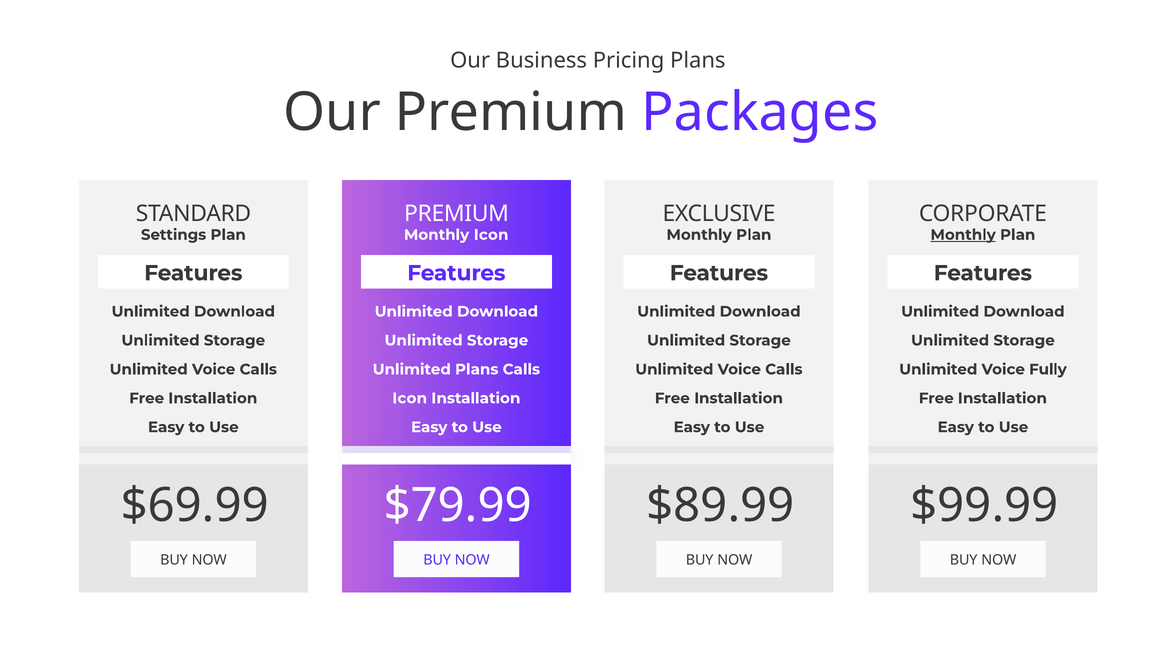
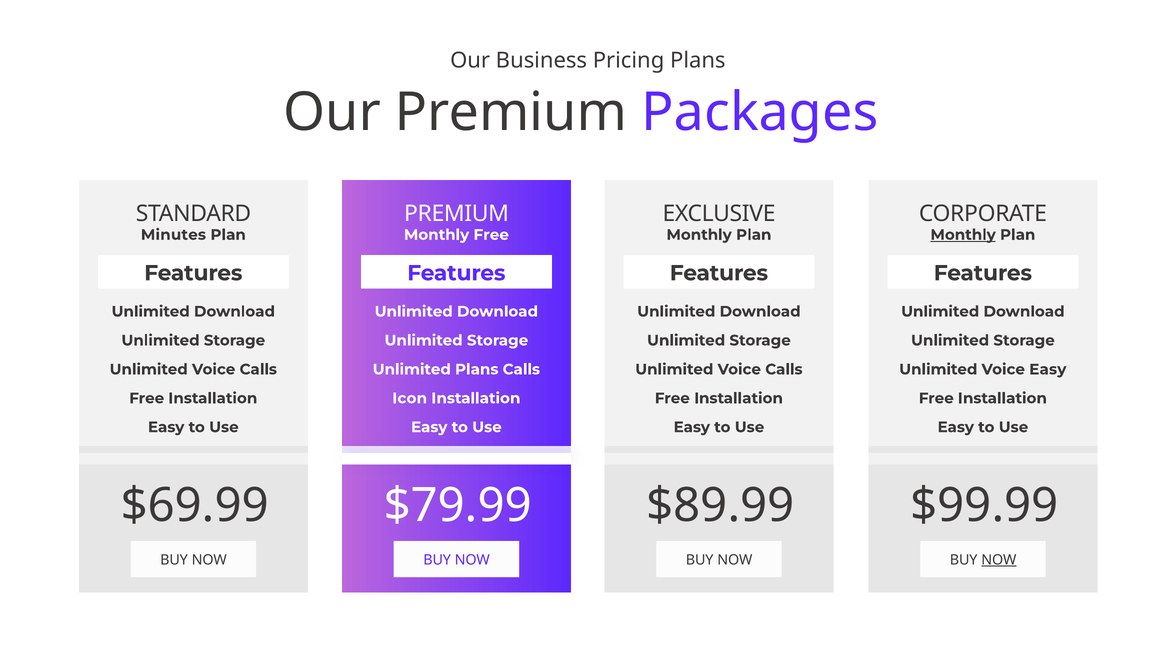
Settings: Settings -> Minutes
Monthly Icon: Icon -> Free
Voice Fully: Fully -> Easy
NOW at (999, 560) underline: none -> present
